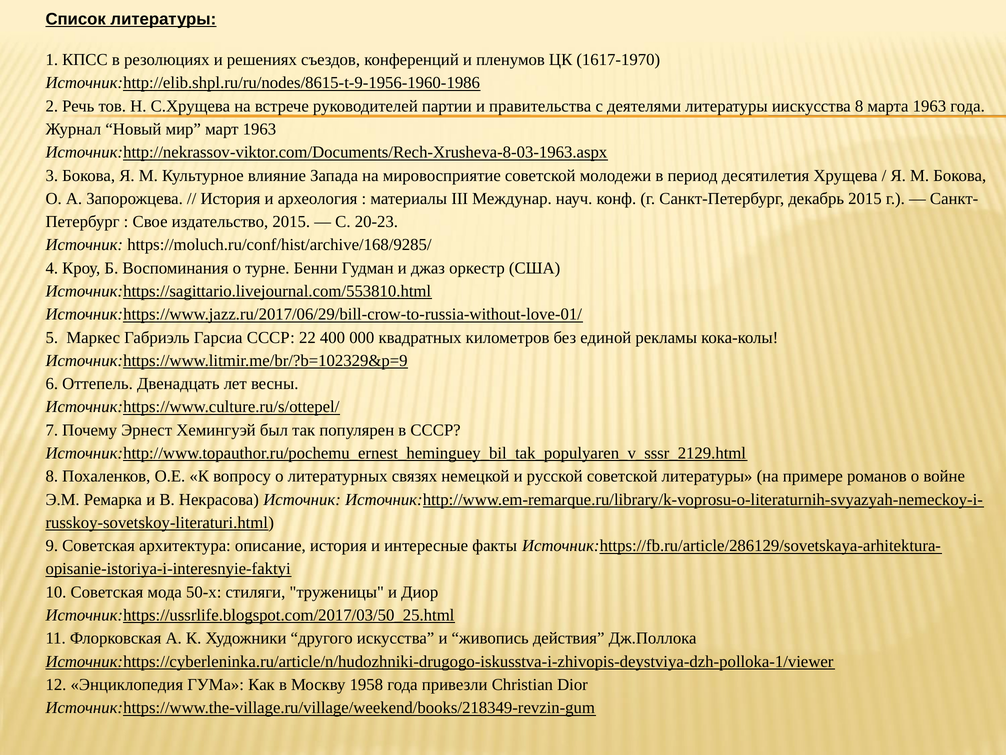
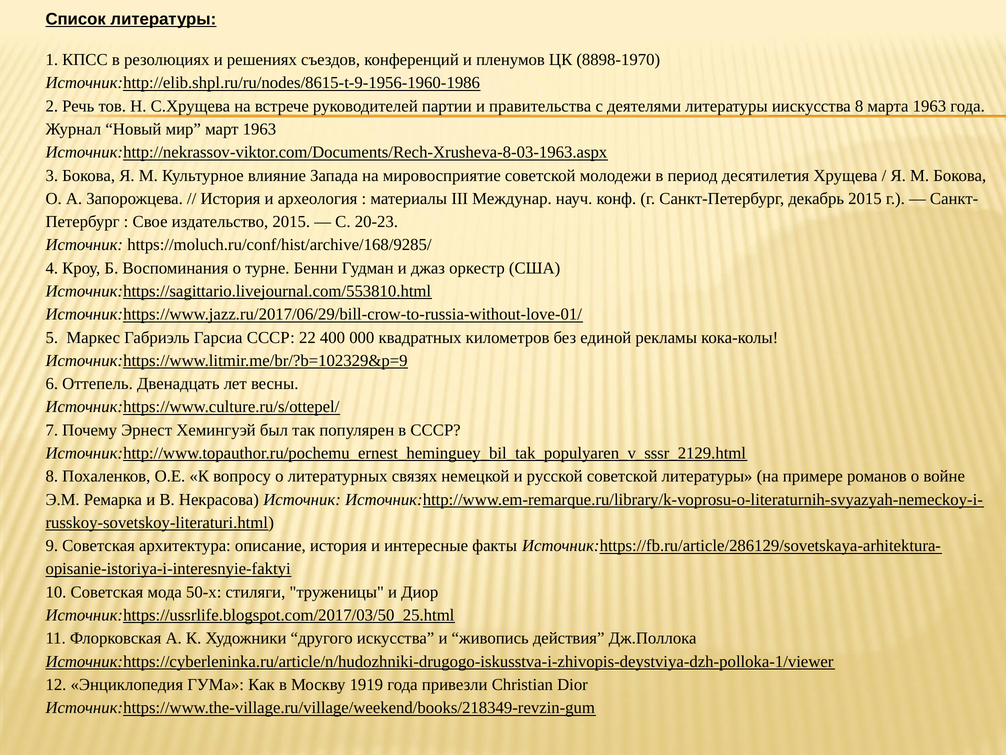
1617-1970: 1617-1970 -> 8898-1970
1958: 1958 -> 1919
